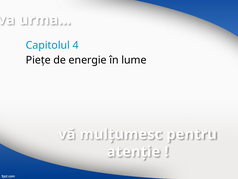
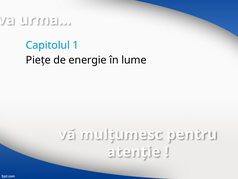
4: 4 -> 1
